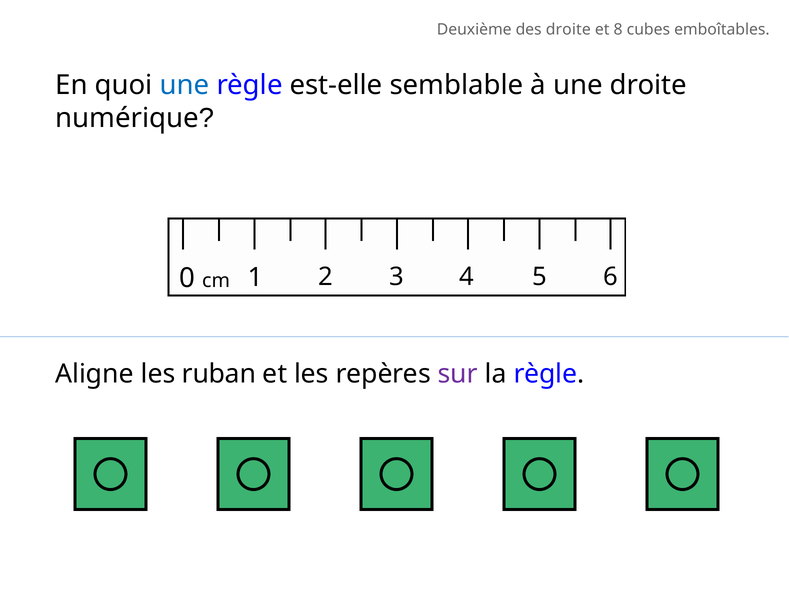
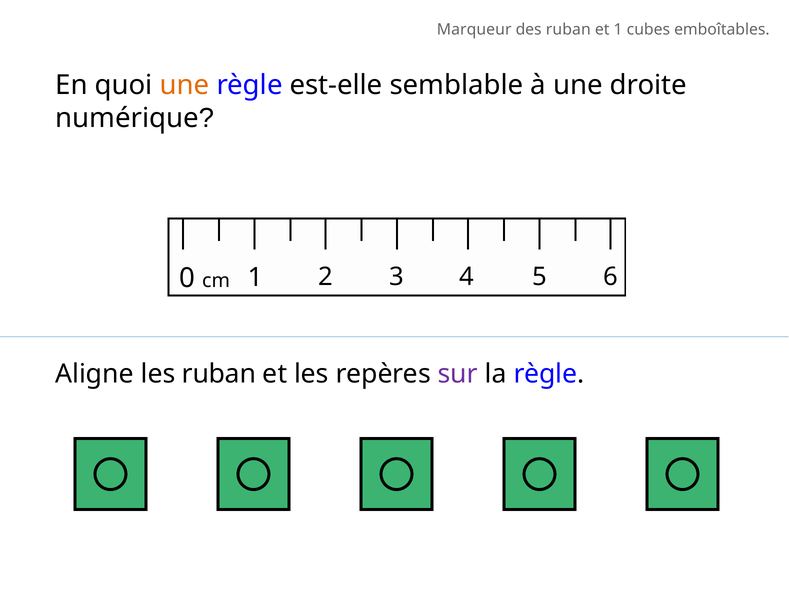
Deuxième: Deuxième -> Marqueur
des droite: droite -> ruban
et 8: 8 -> 1
une at (185, 85) colour: blue -> orange
